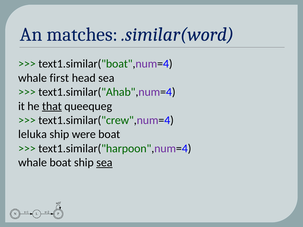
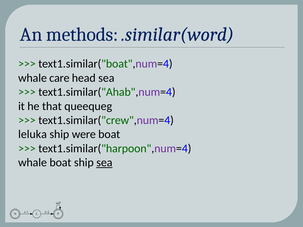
matches: matches -> methods
first: first -> care
that underline: present -> none
